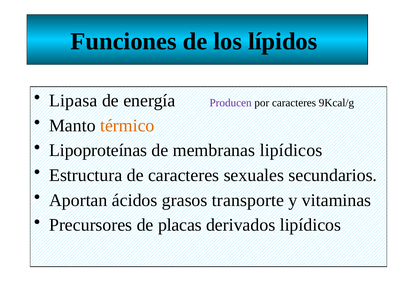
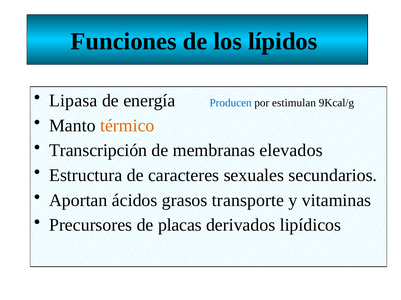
Producen colour: purple -> blue
por caracteres: caracteres -> estimulan
Lipoproteínas: Lipoproteínas -> Transcripción
membranas lipídicos: lipídicos -> elevados
